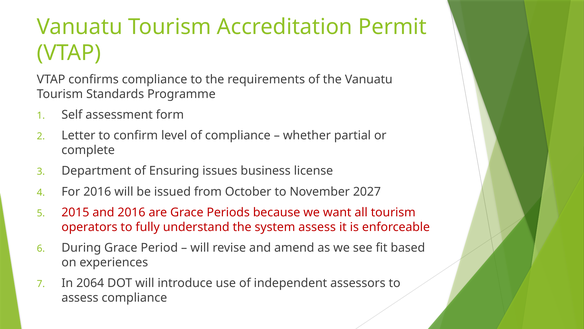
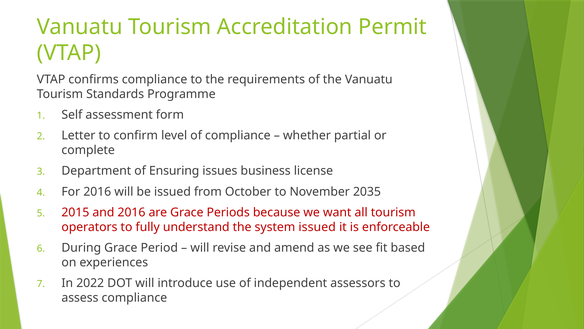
2027: 2027 -> 2035
system assess: assess -> issued
2064: 2064 -> 2022
